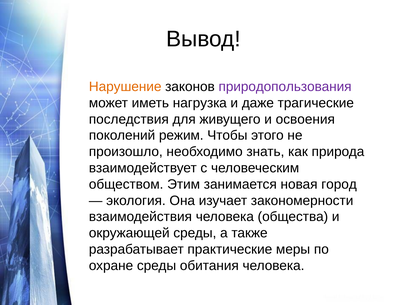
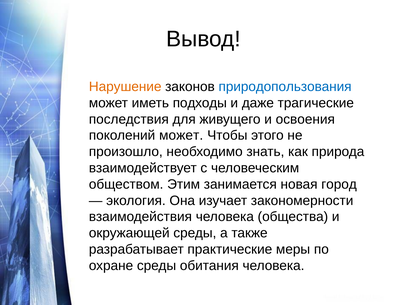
природопользования colour: purple -> blue
нагрузка: нагрузка -> подходы
поколений режим: режим -> может
